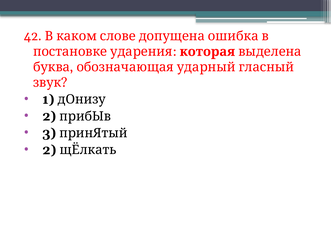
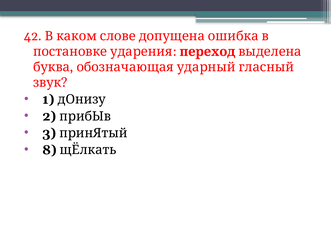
которая: которая -> переход
2 at (49, 150): 2 -> 8
